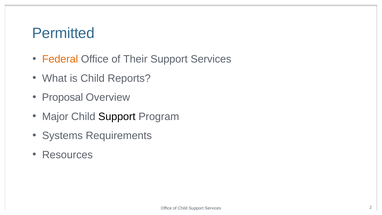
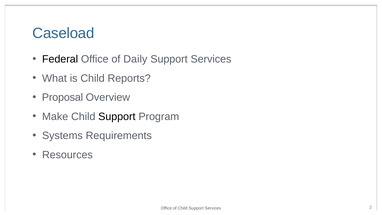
Permitted: Permitted -> Caseload
Federal colour: orange -> black
Their: Their -> Daily
Major: Major -> Make
